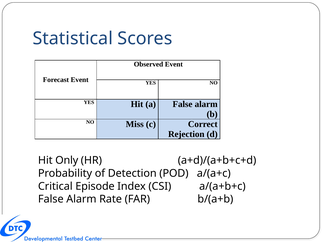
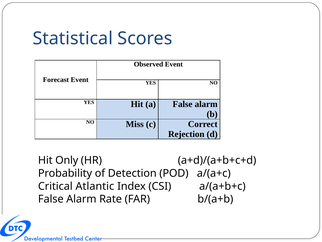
Episode: Episode -> Atlantic
